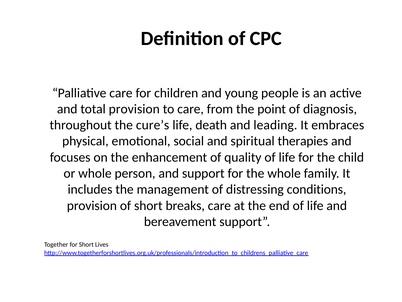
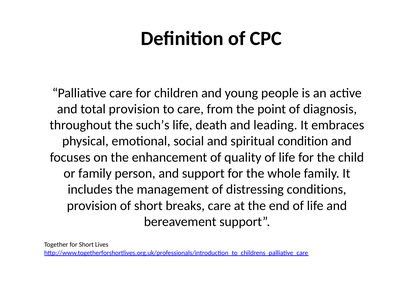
cure’s: cure’s -> such’s
therapies: therapies -> condition
or whole: whole -> family
